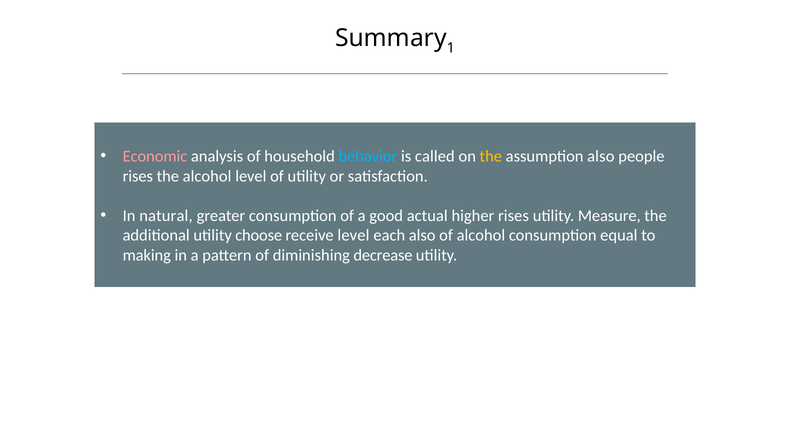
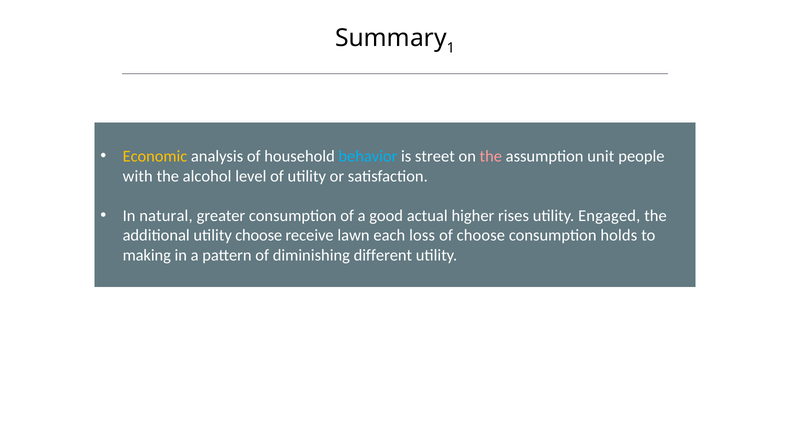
Economic colour: pink -> yellow
called: called -> street
the at (491, 156) colour: yellow -> pink
assumption also: also -> unit
rises at (138, 176): rises -> with
Measure: Measure -> Engaged
receive level: level -> lawn
each also: also -> loss
of alcohol: alcohol -> choose
equal: equal -> holds
decrease: decrease -> different
